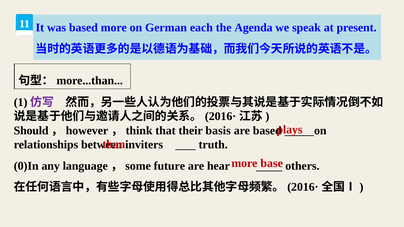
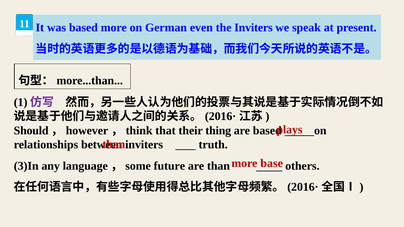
each: each -> even
the Agenda: Agenda -> Inviters
basis: basis -> thing
0)In: 0)In -> 3)In
are hear: hear -> than
